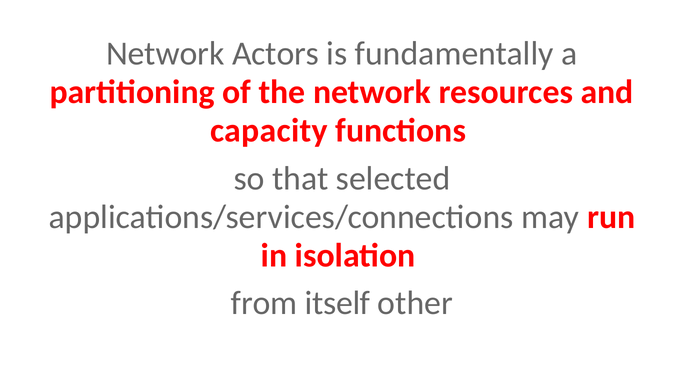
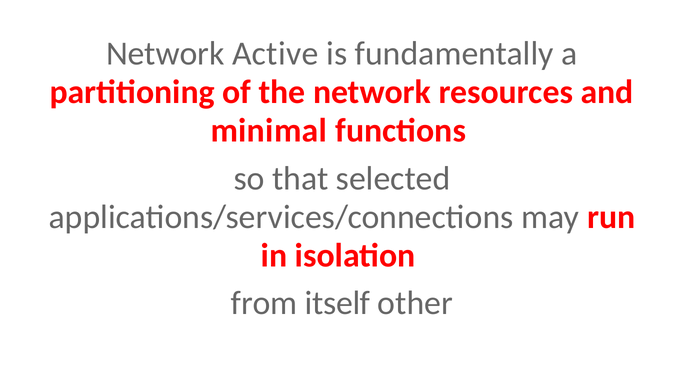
Actors: Actors -> Active
capacity: capacity -> minimal
